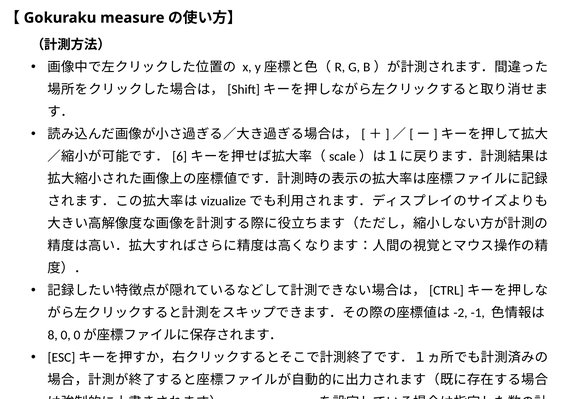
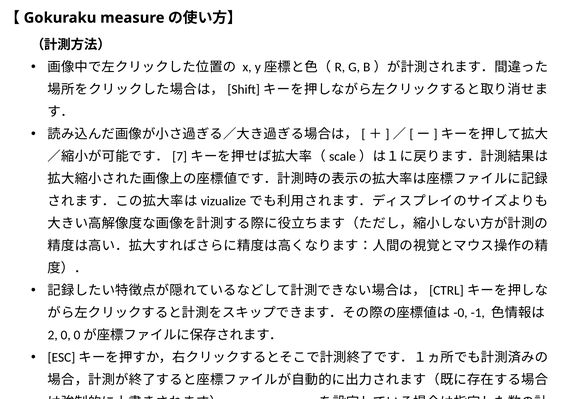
6: 6 -> 7
-2: -2 -> -0
8: 8 -> 2
